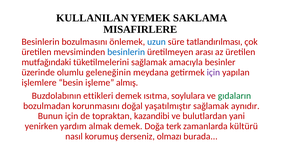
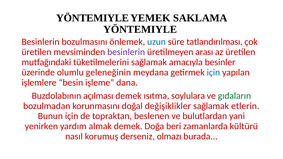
KULLANILAN at (92, 18): KULLANILAN -> YÖNTEMIYLE
MISAFIRLERE at (140, 30): MISAFIRLERE -> YÖNTEMIYLE
besinlerin at (126, 52) colour: blue -> purple
için at (213, 72) colour: purple -> blue
almış: almış -> dana
ettikleri: ettikleri -> açılması
yaşatılmıştır: yaşatılmıştır -> değişiklikler
aynıdır: aynıdır -> etlerin
kazandibi: kazandibi -> beslenen
terk: terk -> beri
